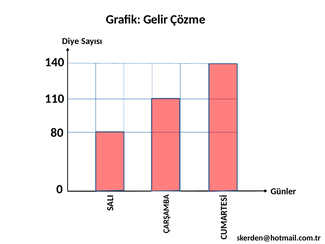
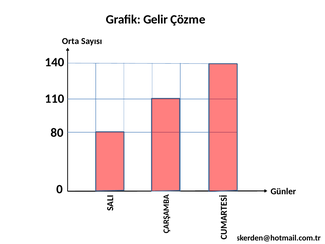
Diye: Diye -> Orta
